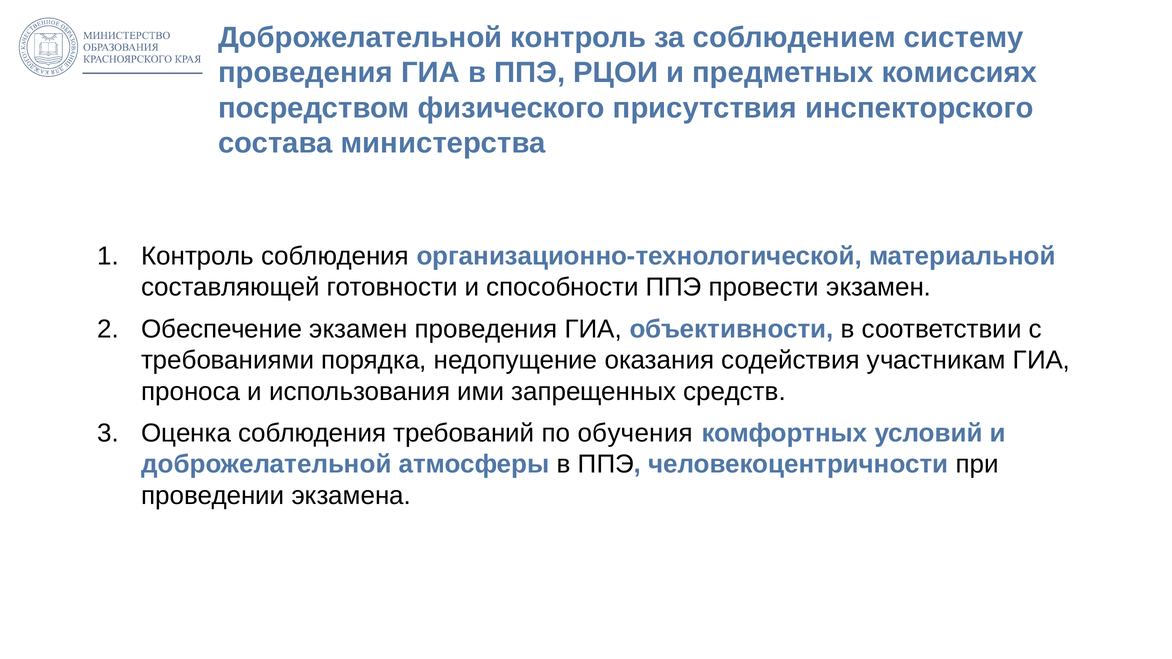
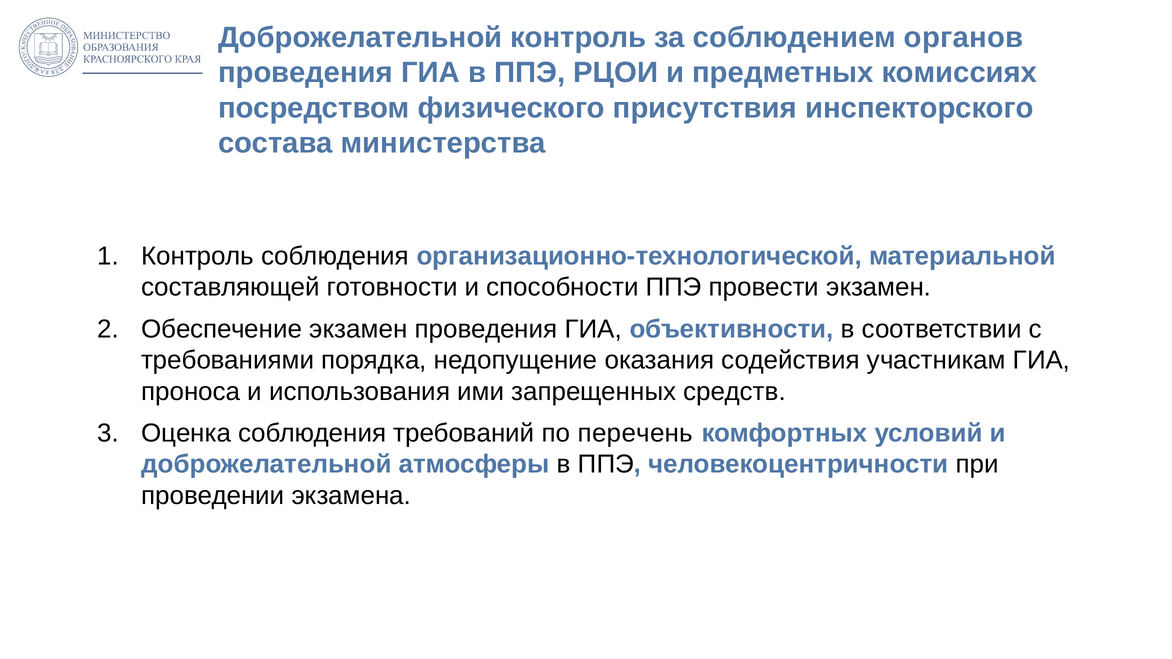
систему: систему -> органов
обучения: обучения -> перечень
